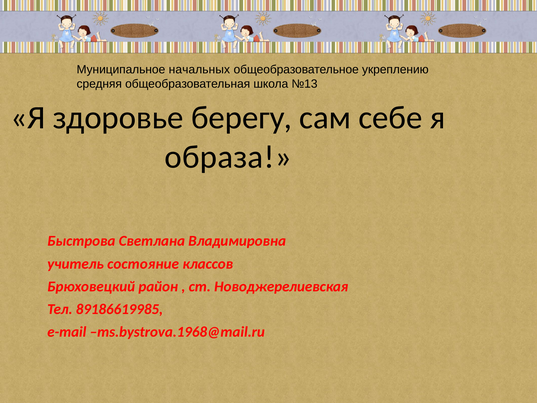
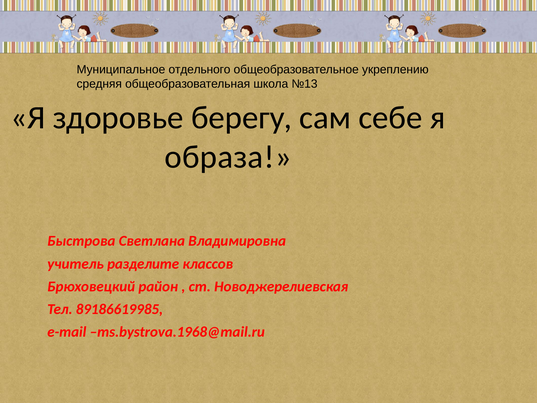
начальных: начальных -> отдельного
состояние: состояние -> разделите
